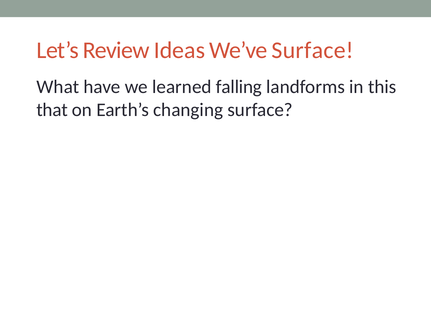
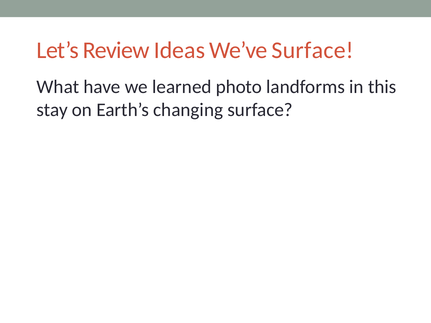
falling: falling -> photo
that: that -> stay
